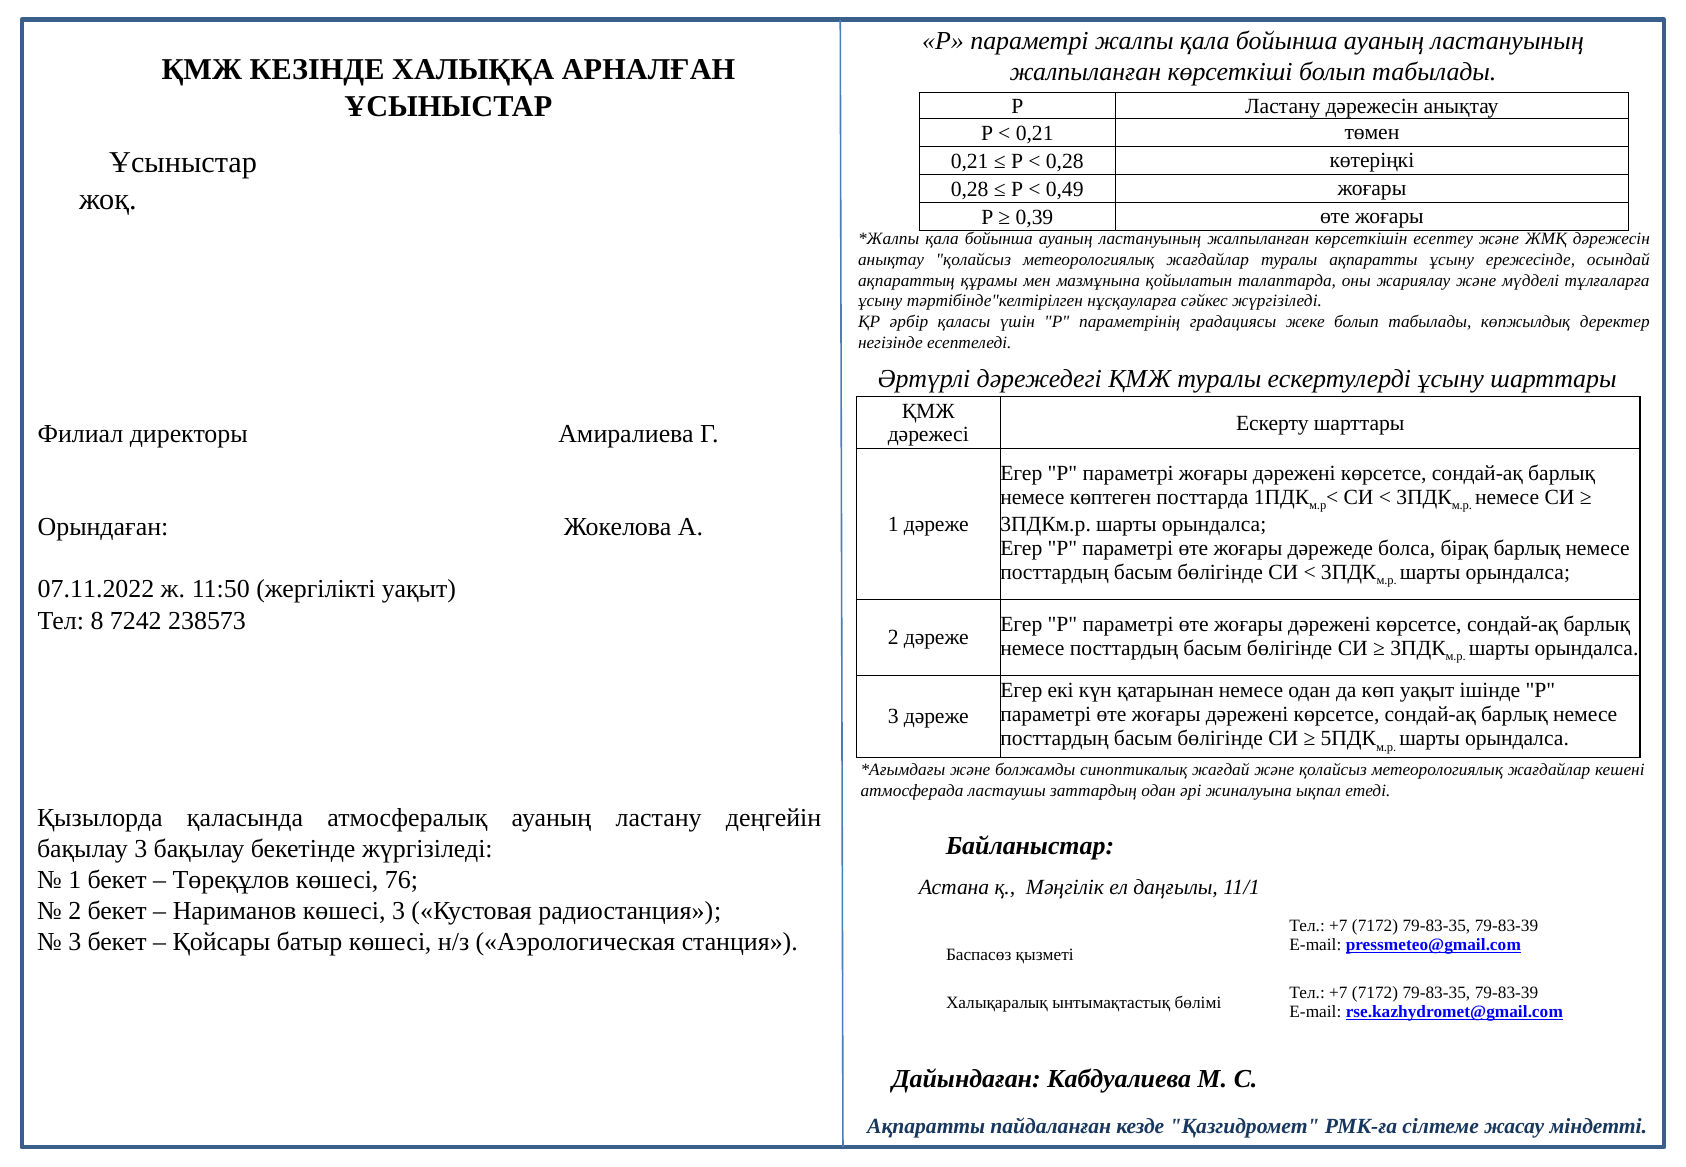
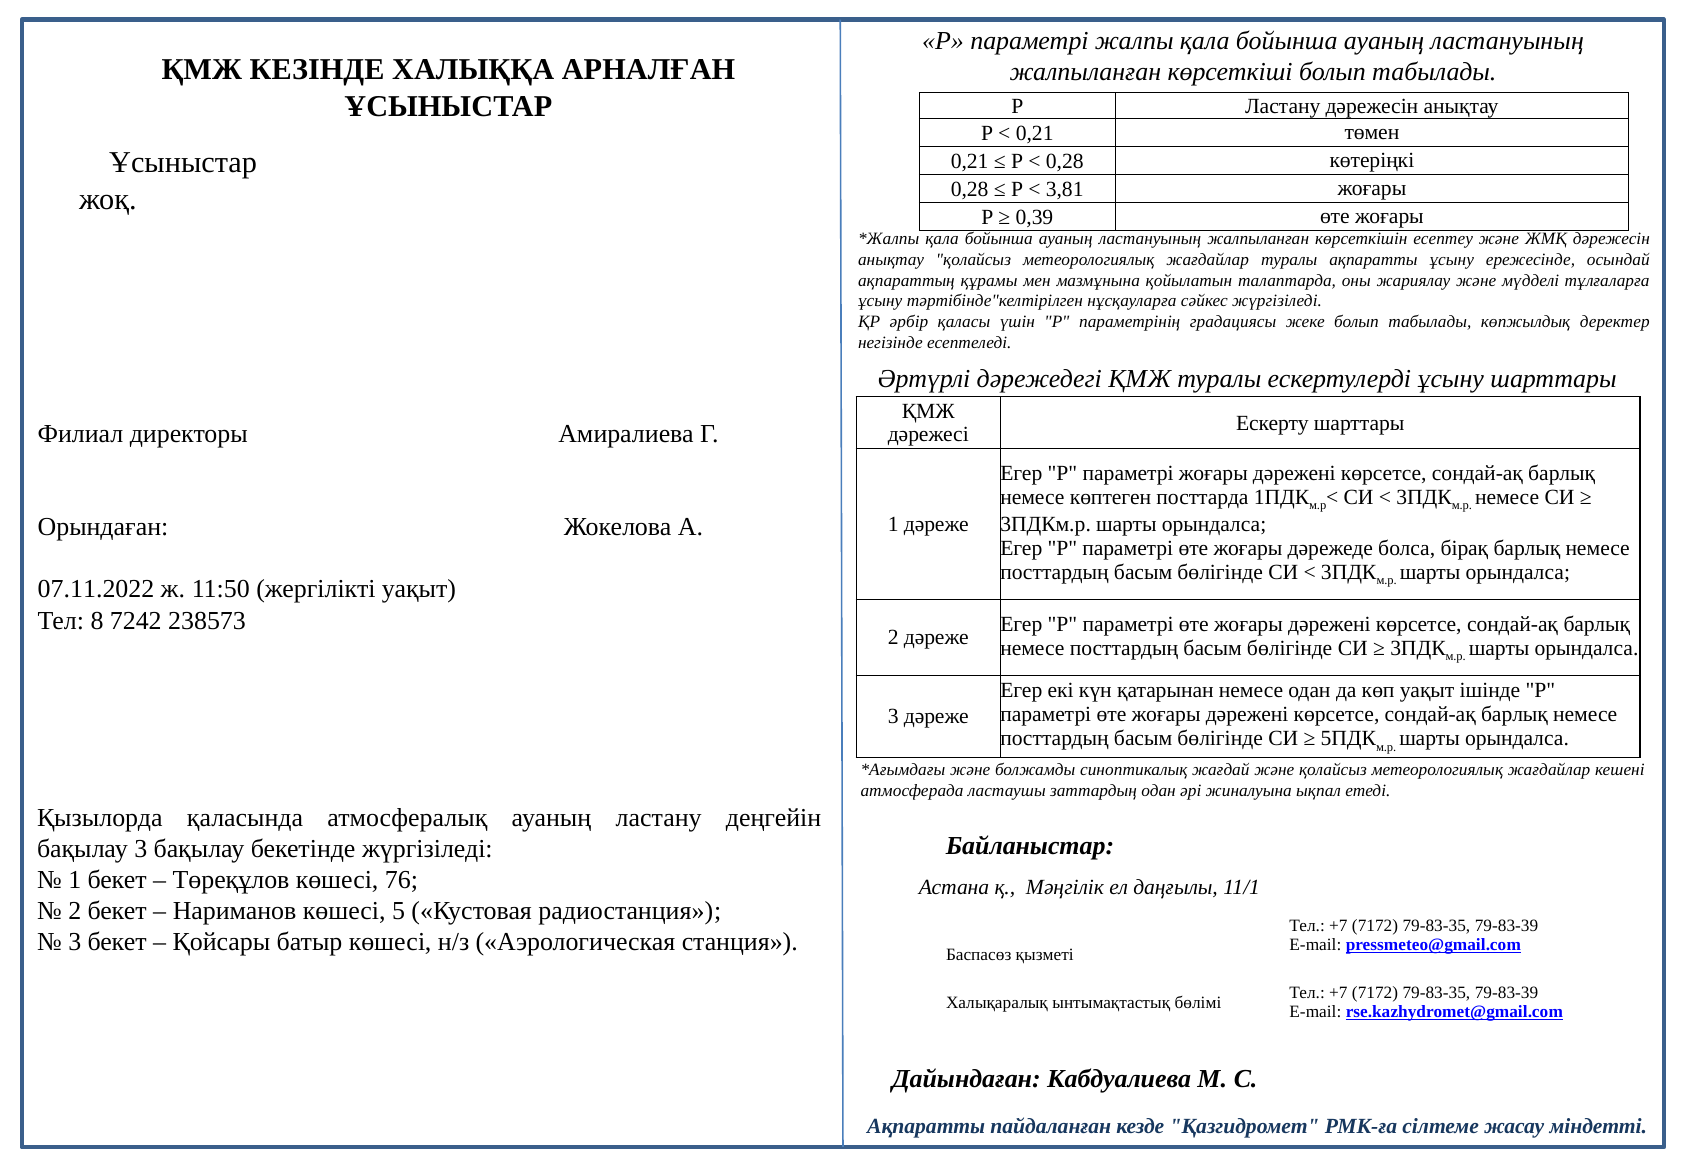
0,49: 0,49 -> 3,81
көшесі 3: 3 -> 5
